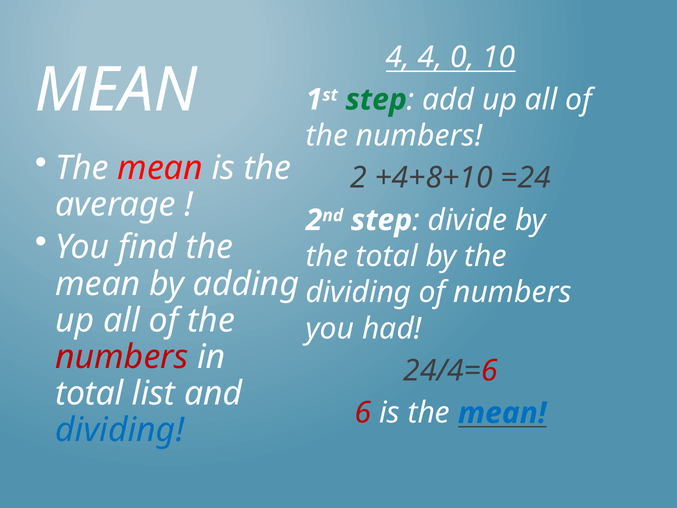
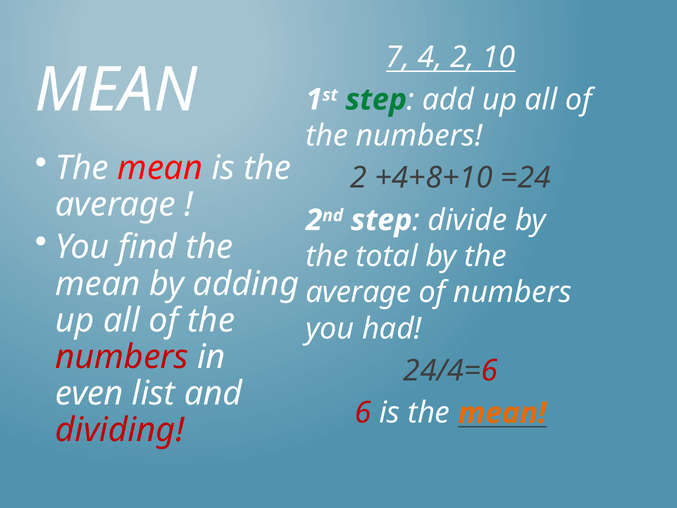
4 at (398, 57): 4 -> 7
4 0: 0 -> 2
dividing at (358, 292): dividing -> average
total at (89, 393): total -> even
mean at (502, 413) colour: blue -> orange
dividing at (120, 430) colour: blue -> red
